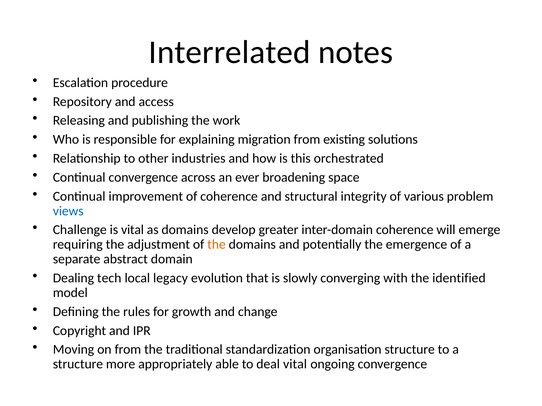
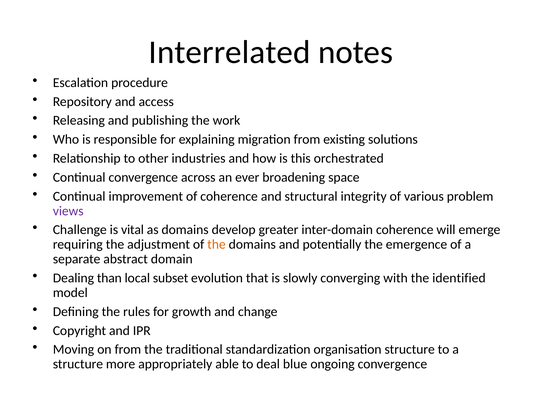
views colour: blue -> purple
tech: tech -> than
legacy: legacy -> subset
deal vital: vital -> blue
